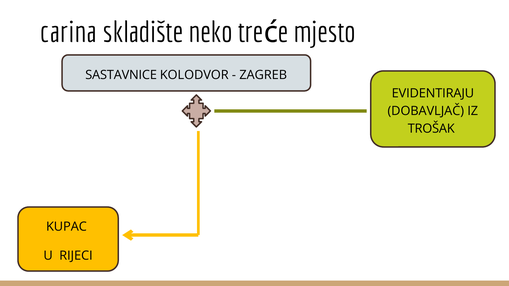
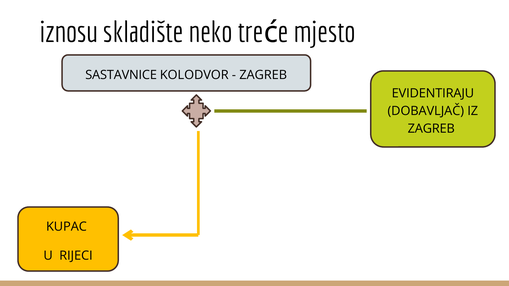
carina: carina -> iznosu
TROŠAK at (431, 129): TROŠAK -> ZAGREB
